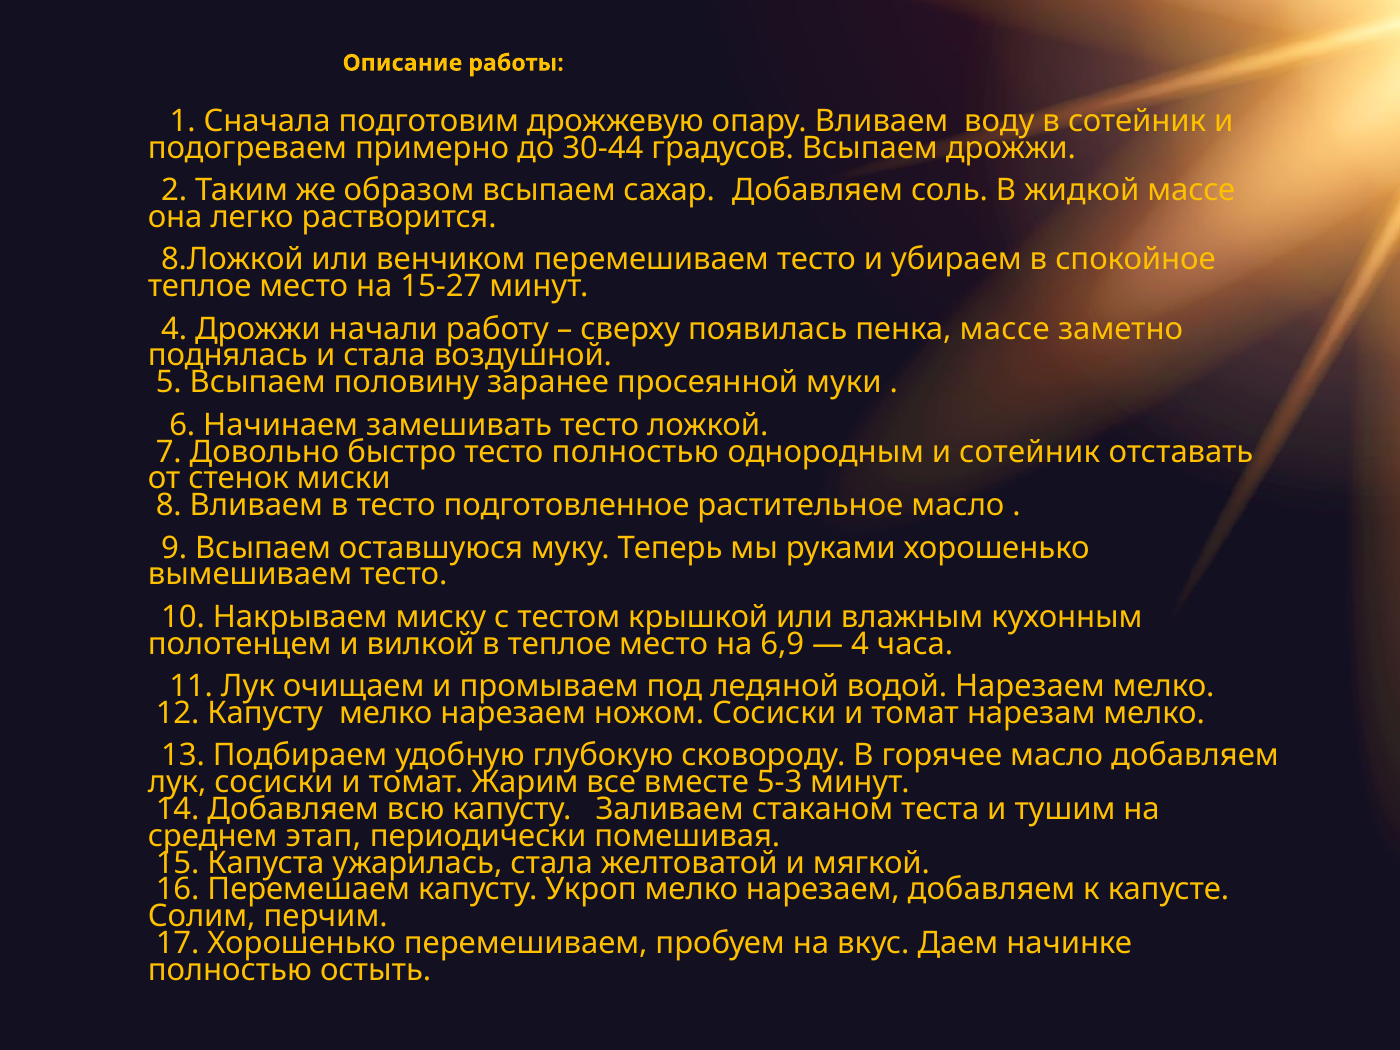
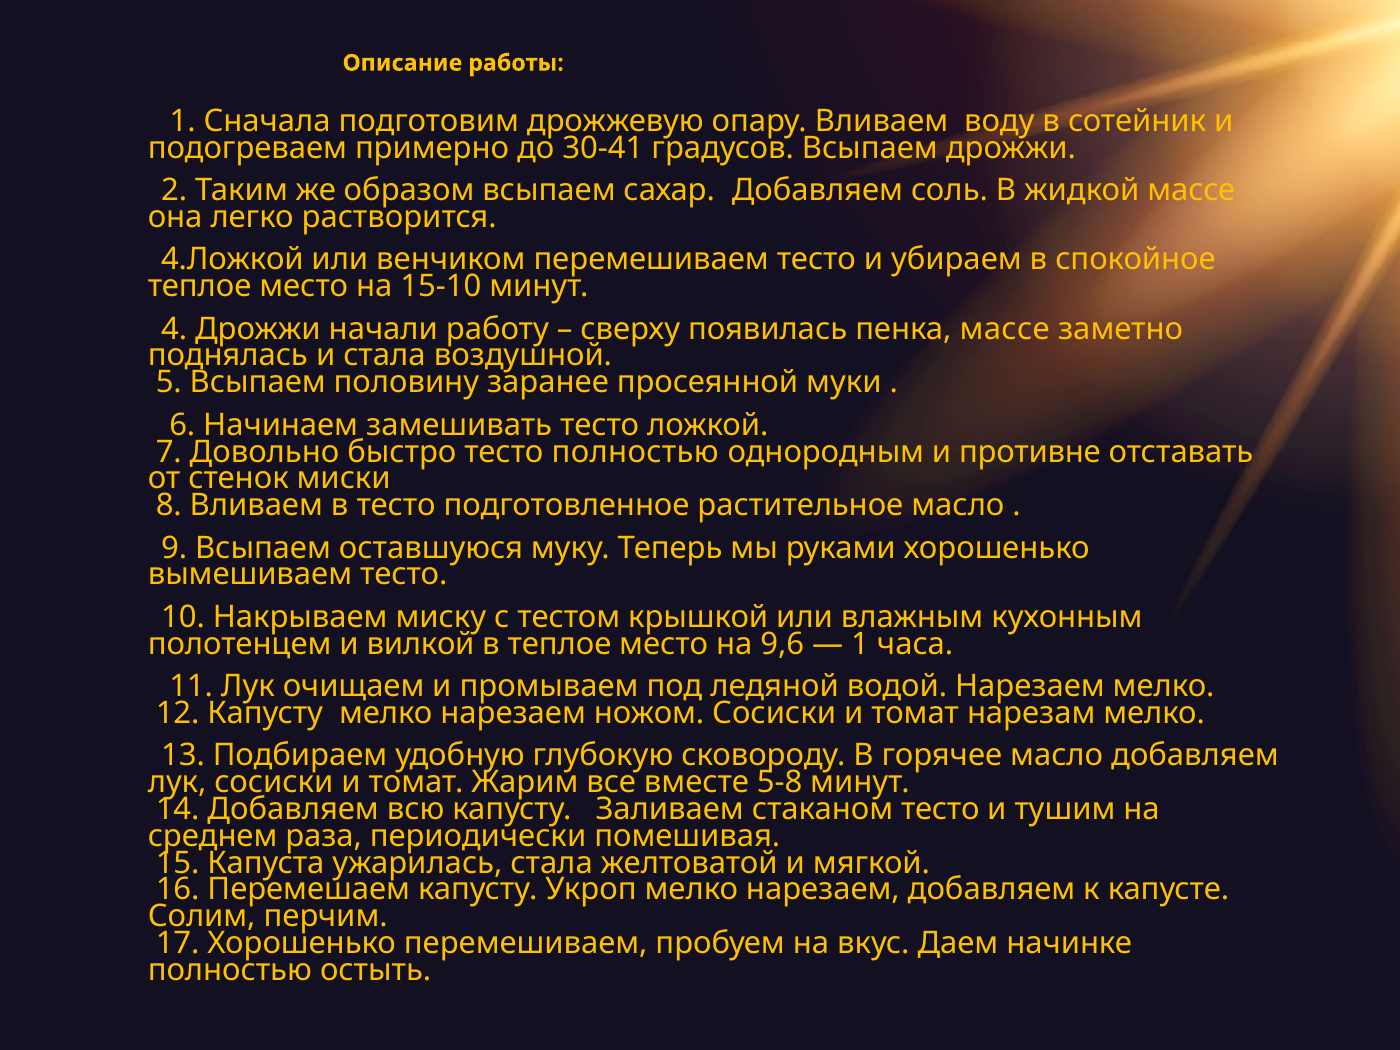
30-44: 30-44 -> 30-41
8.Ложкой: 8.Ложкой -> 4.Ложкой
15-27: 15-27 -> 15-10
и сотейник: сотейник -> противне
6,9: 6,9 -> 9,6
4 at (860, 644): 4 -> 1
5-3: 5-3 -> 5-8
стаканом теста: теста -> тесто
этап: этап -> раза
